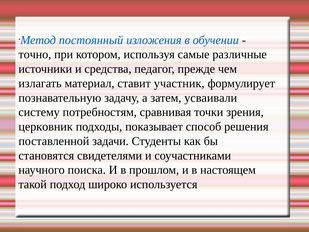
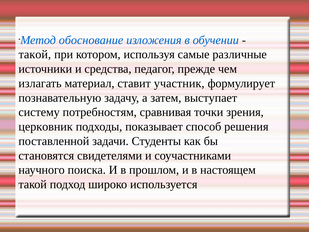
постоянный: постоянный -> обоснование
точно at (35, 54): точно -> такой
усваивали: усваивали -> выступает
